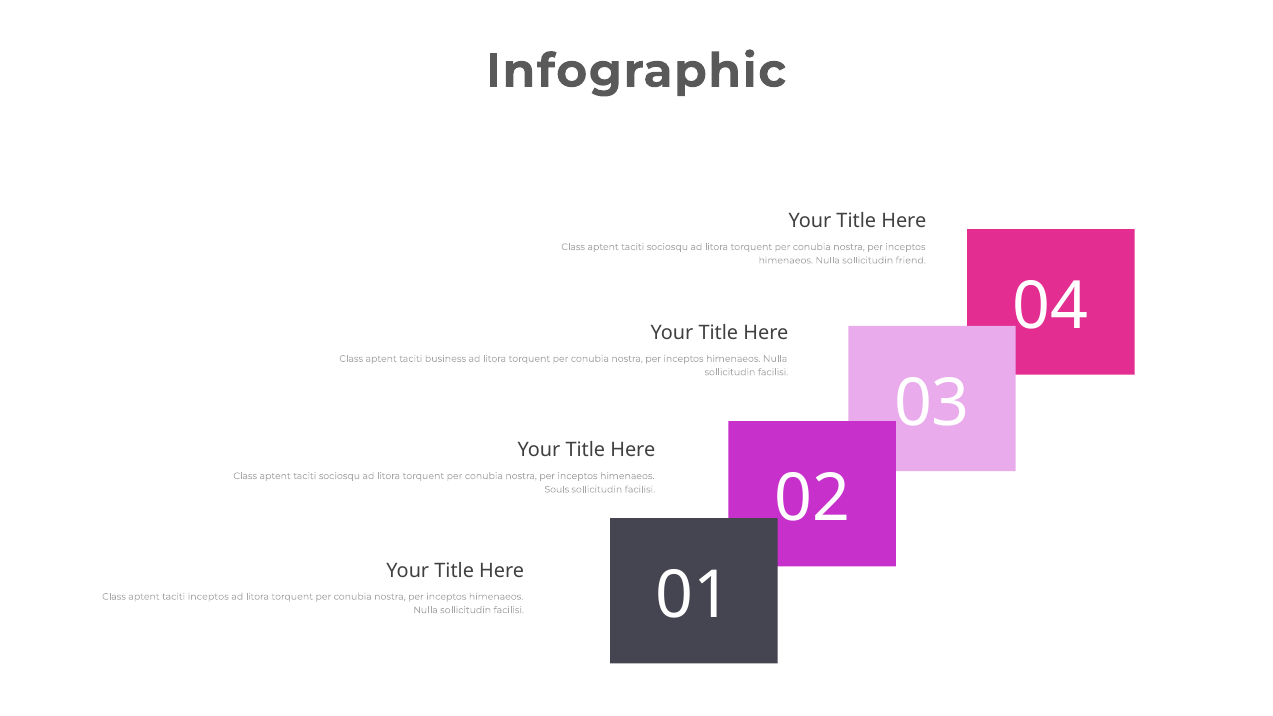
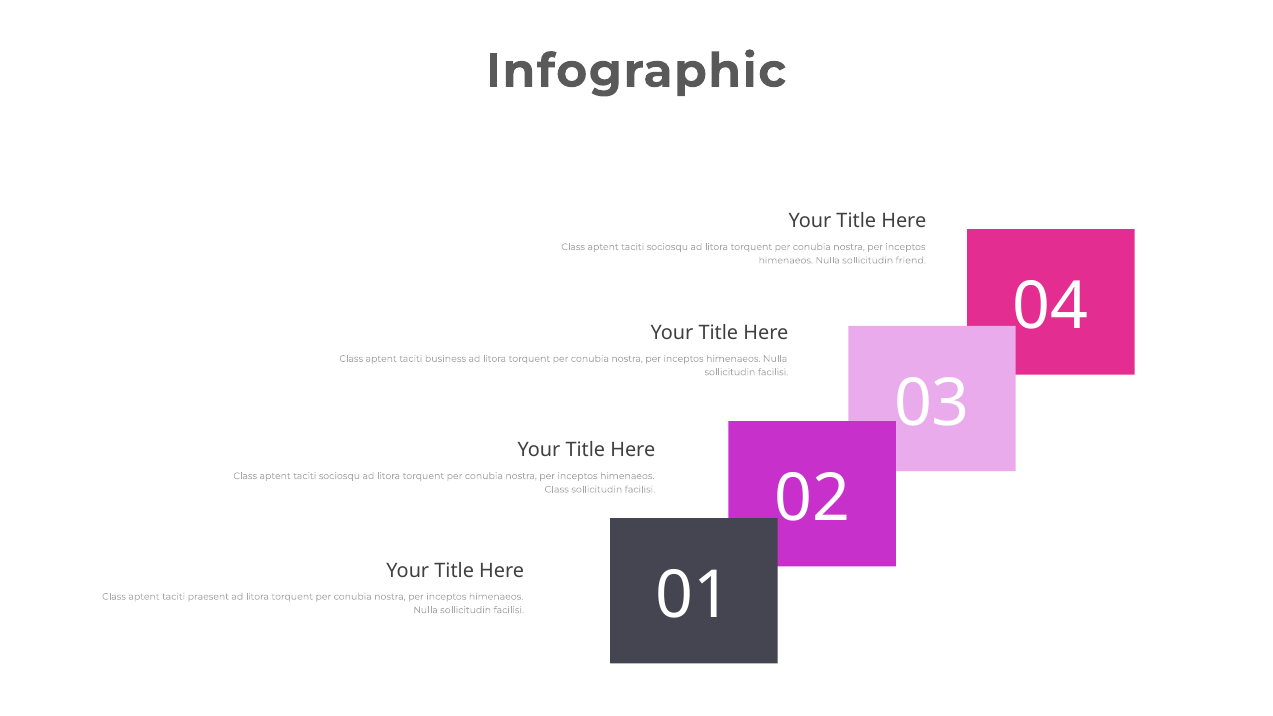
Souls at (557, 489): Souls -> Class
taciti inceptos: inceptos -> praesent
